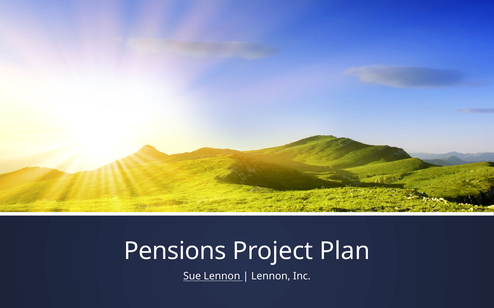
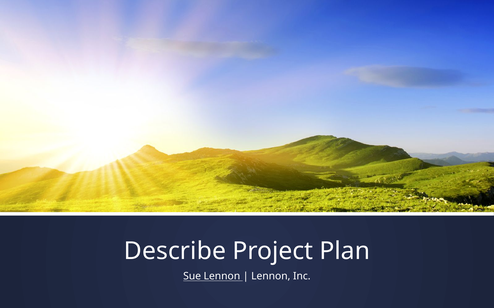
Pensions: Pensions -> Describe
